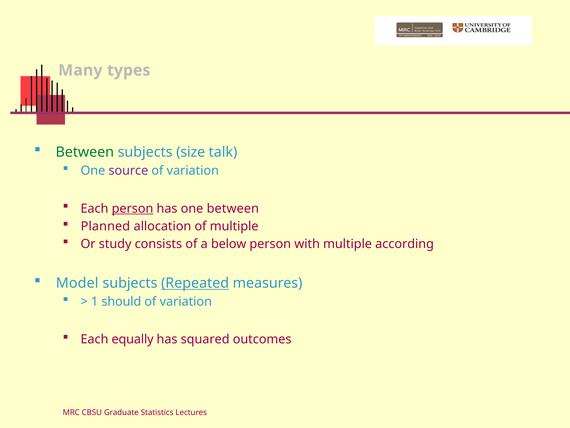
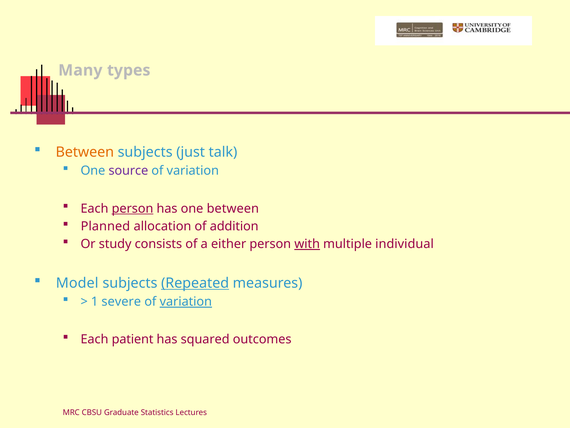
Between at (85, 152) colour: green -> orange
size: size -> just
of multiple: multiple -> addition
below: below -> either
with underline: none -> present
according: according -> individual
should: should -> severe
variation at (186, 301) underline: none -> present
equally: equally -> patient
